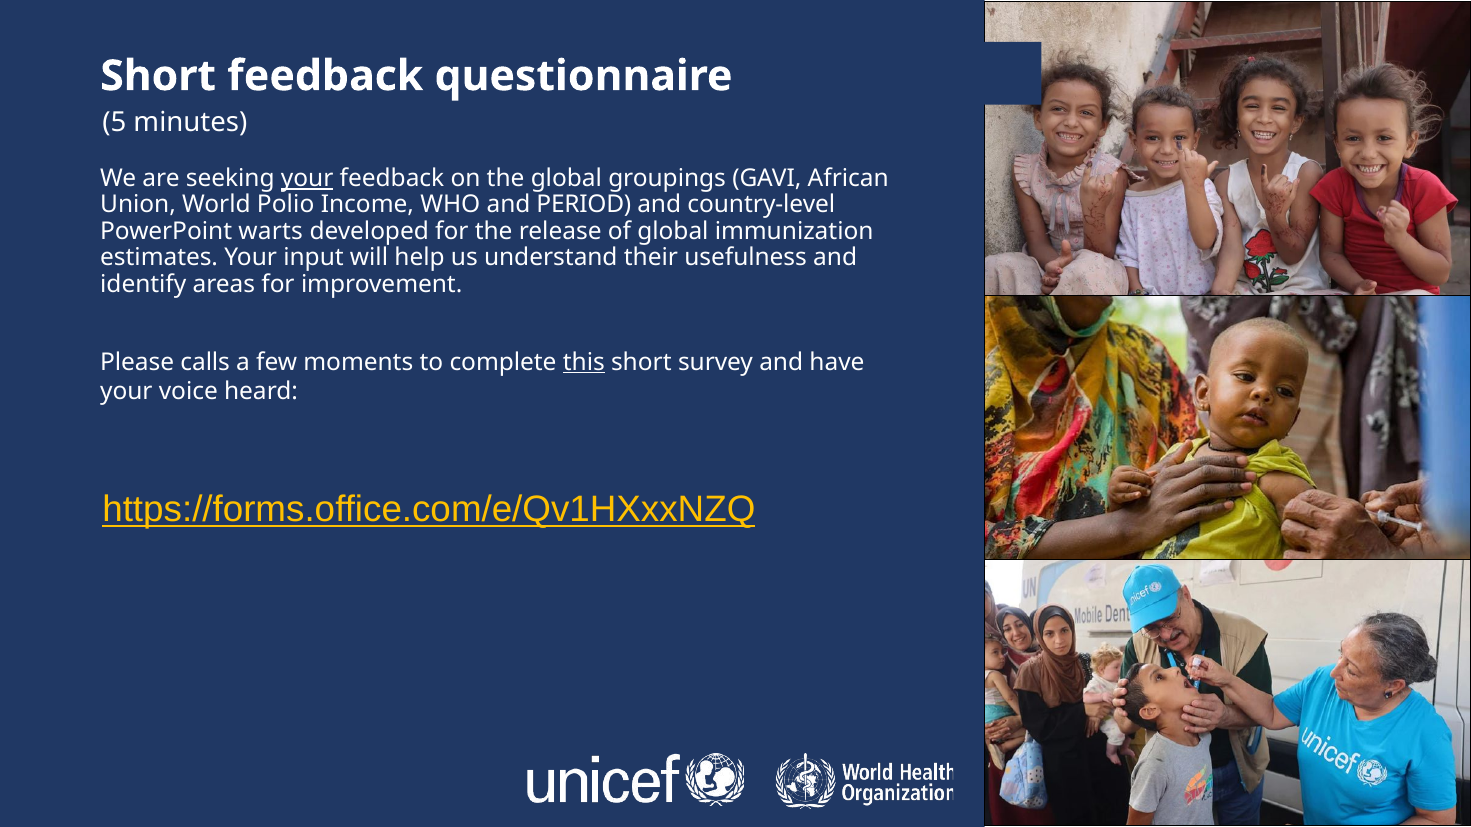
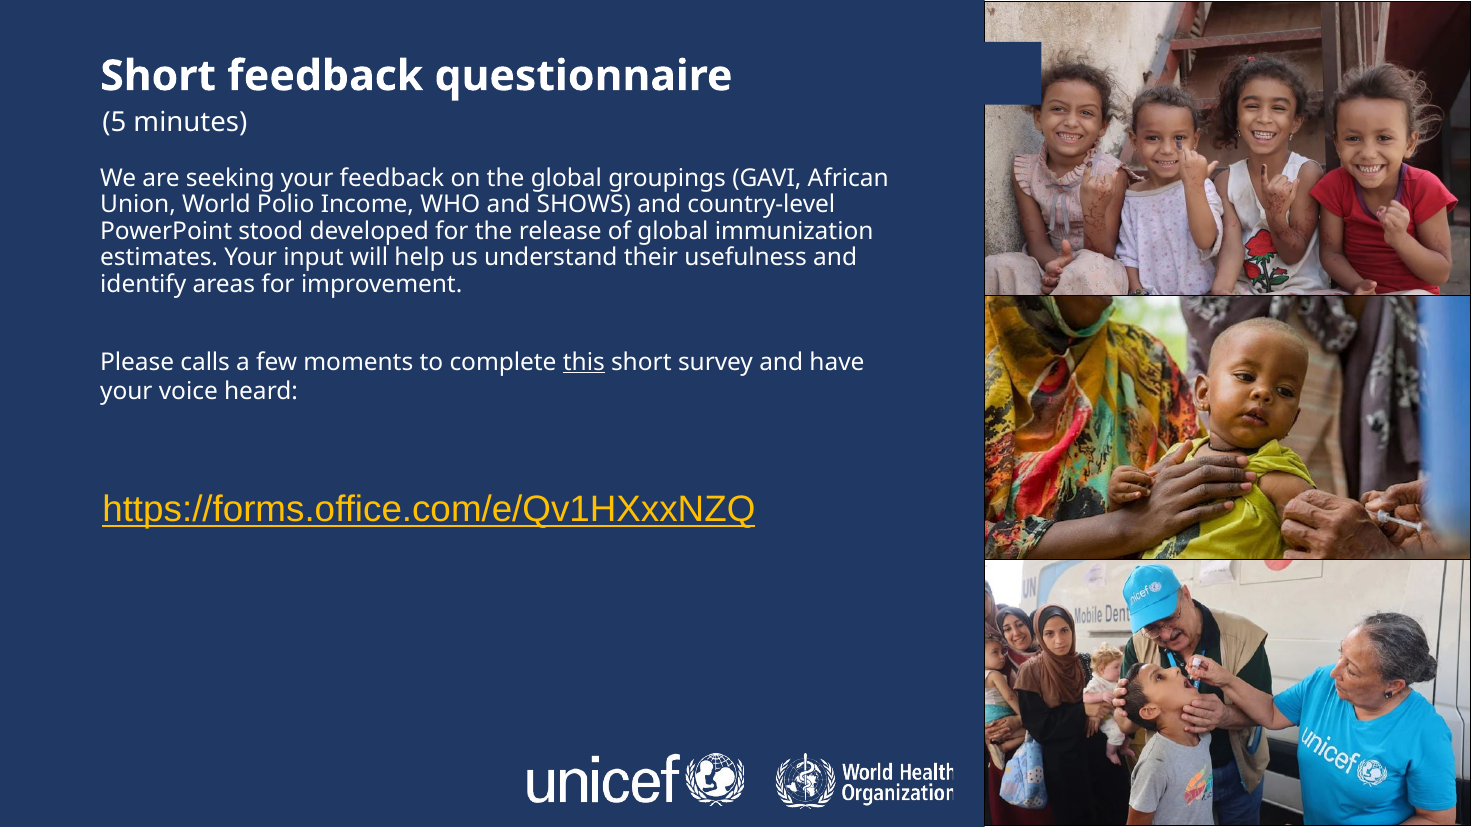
your at (307, 178) underline: present -> none
PERIOD: PERIOD -> SHOWS
warts: warts -> stood
